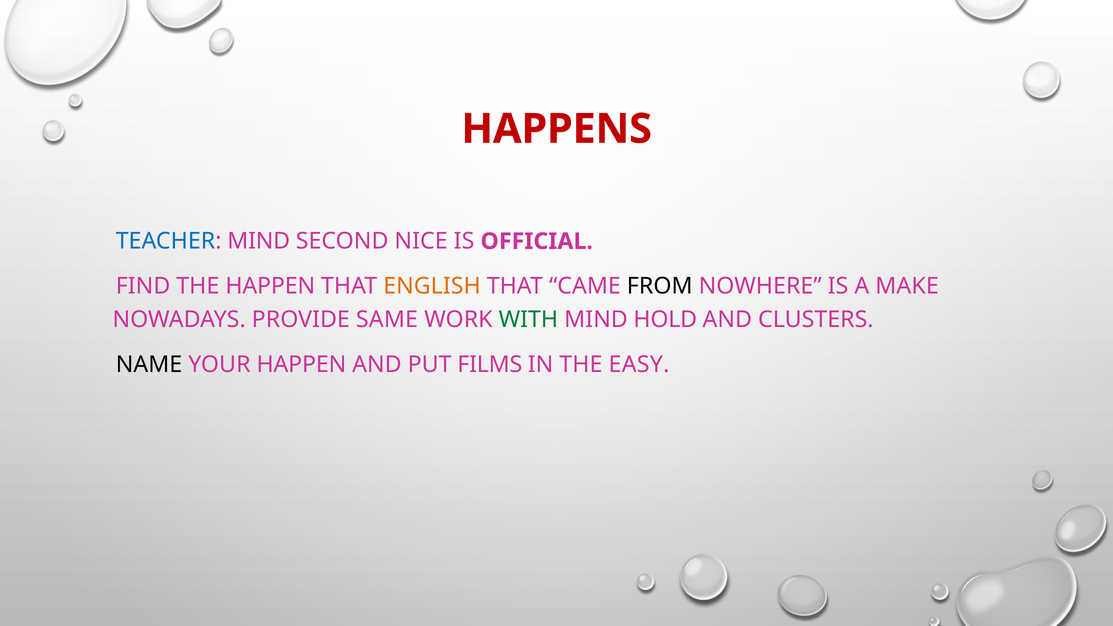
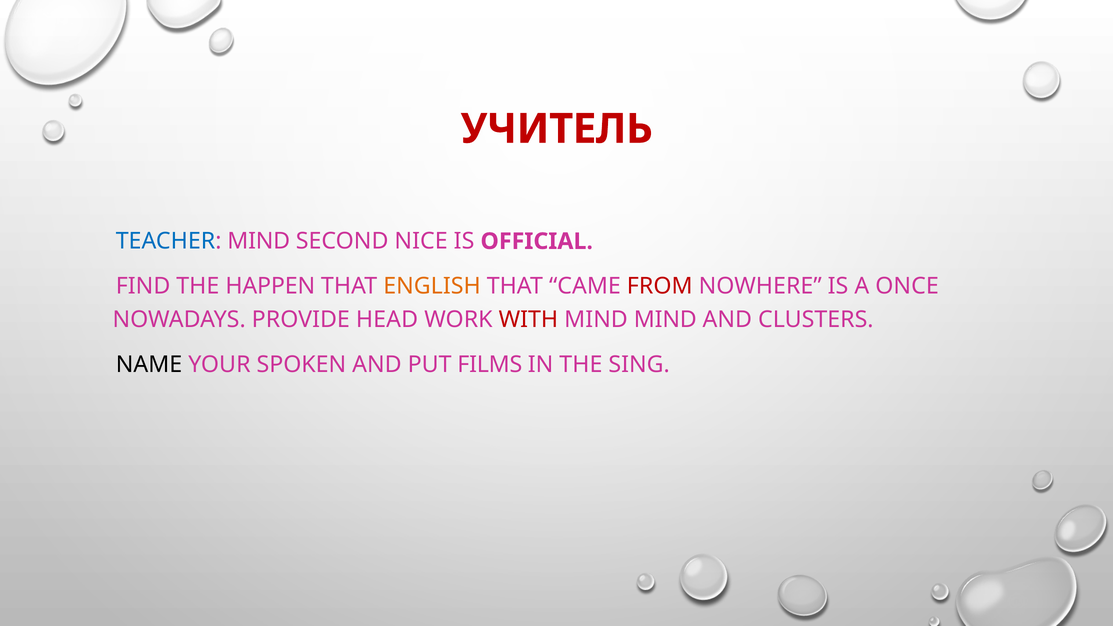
HAPPENS: HAPPENS -> УЧИТЕЛЬ
FROM colour: black -> red
MAKE: MAKE -> ONCE
SAME: SAME -> HEAD
WITH colour: green -> red
MIND HOLD: HOLD -> MIND
YOUR HAPPEN: HAPPEN -> SPOKEN
EASY: EASY -> SING
